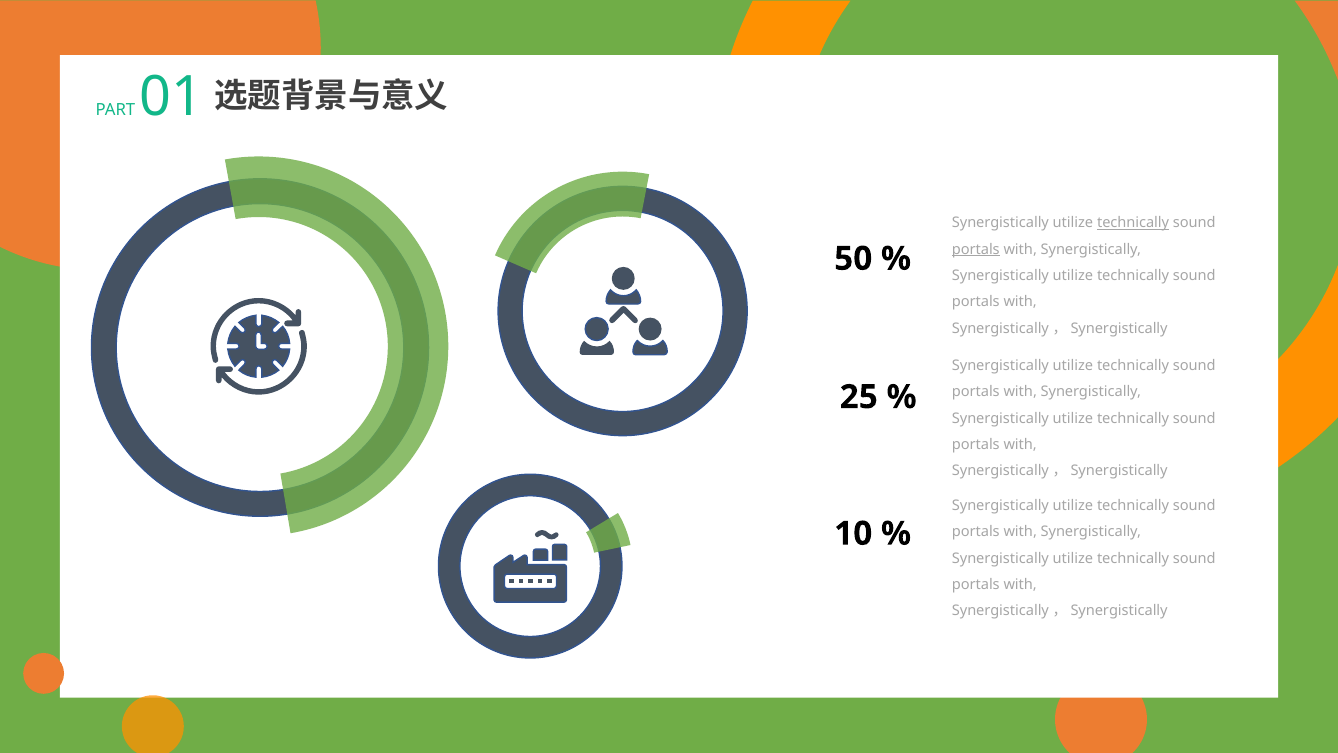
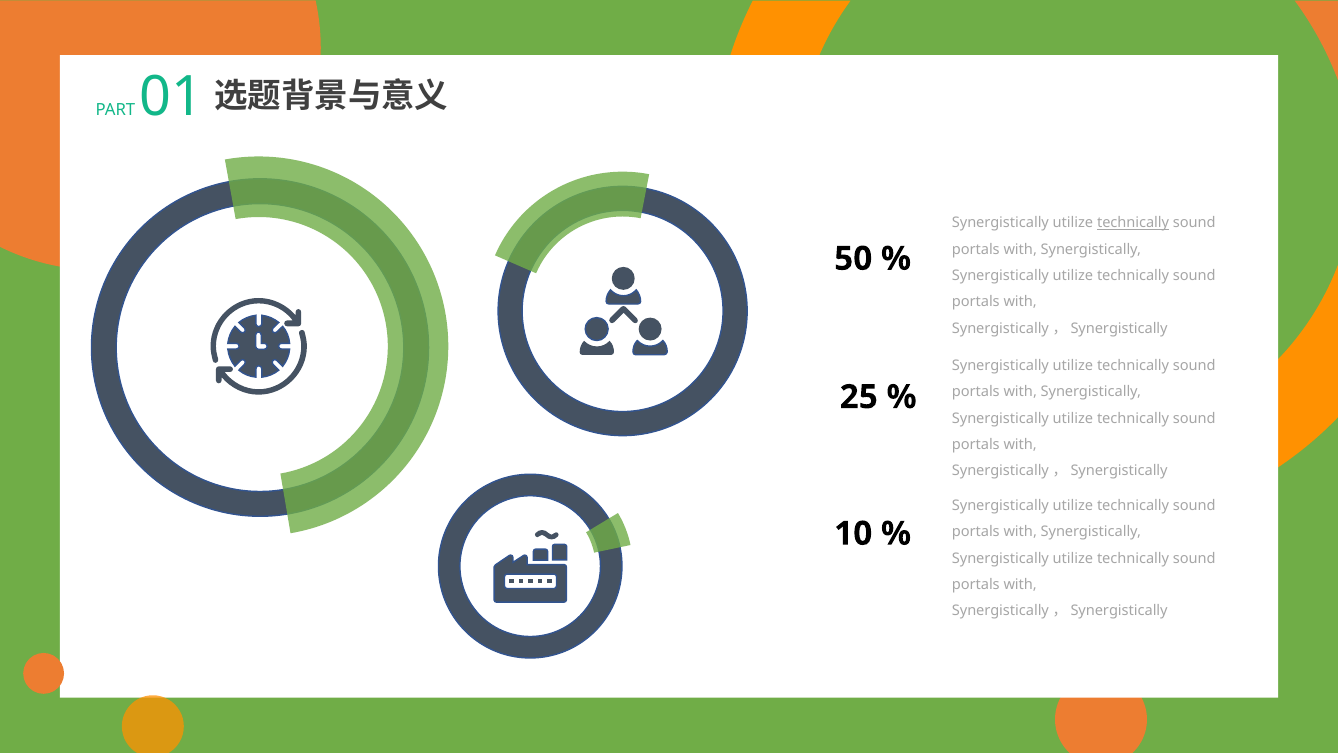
portals at (976, 249) underline: present -> none
